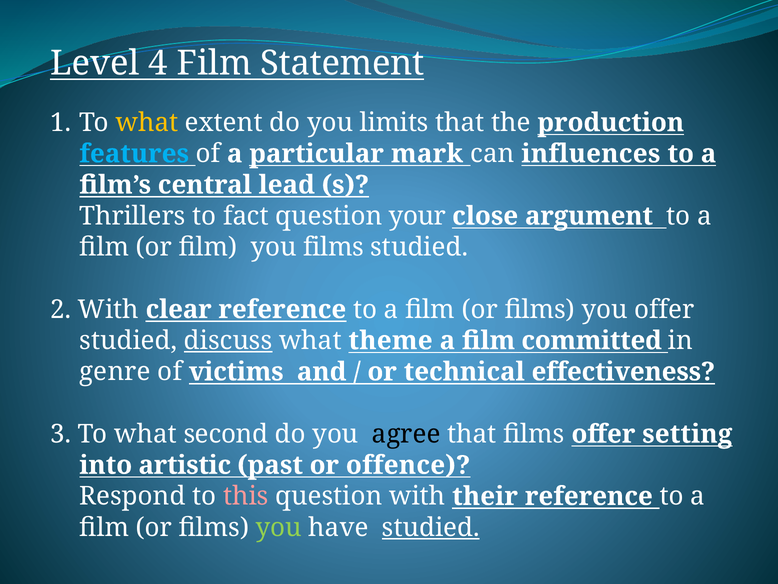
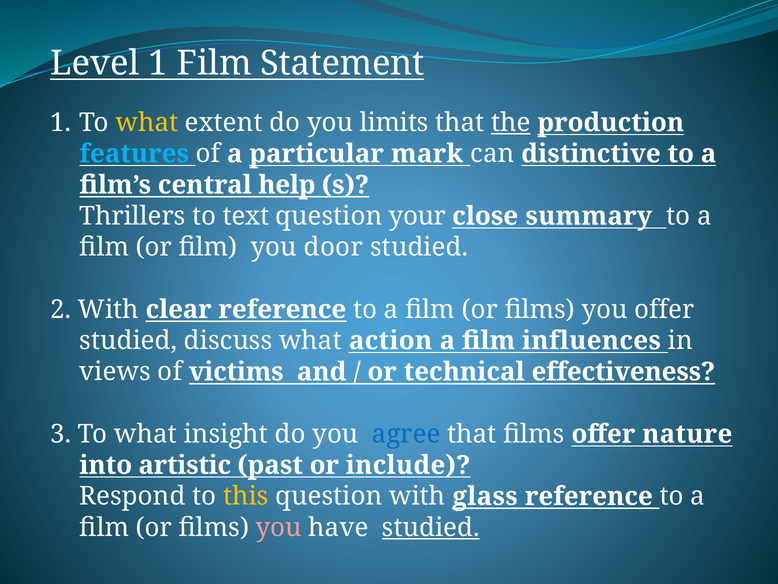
Level 4: 4 -> 1
the underline: none -> present
influences: influences -> distinctive
lead: lead -> help
fact: fact -> text
argument: argument -> summary
you films: films -> door
discuss underline: present -> none
theme: theme -> action
committed: committed -> influences
genre: genre -> views
second: second -> insight
agree colour: black -> blue
setting: setting -> nature
offence: offence -> include
this colour: pink -> yellow
their: their -> glass
you at (279, 527) colour: light green -> pink
